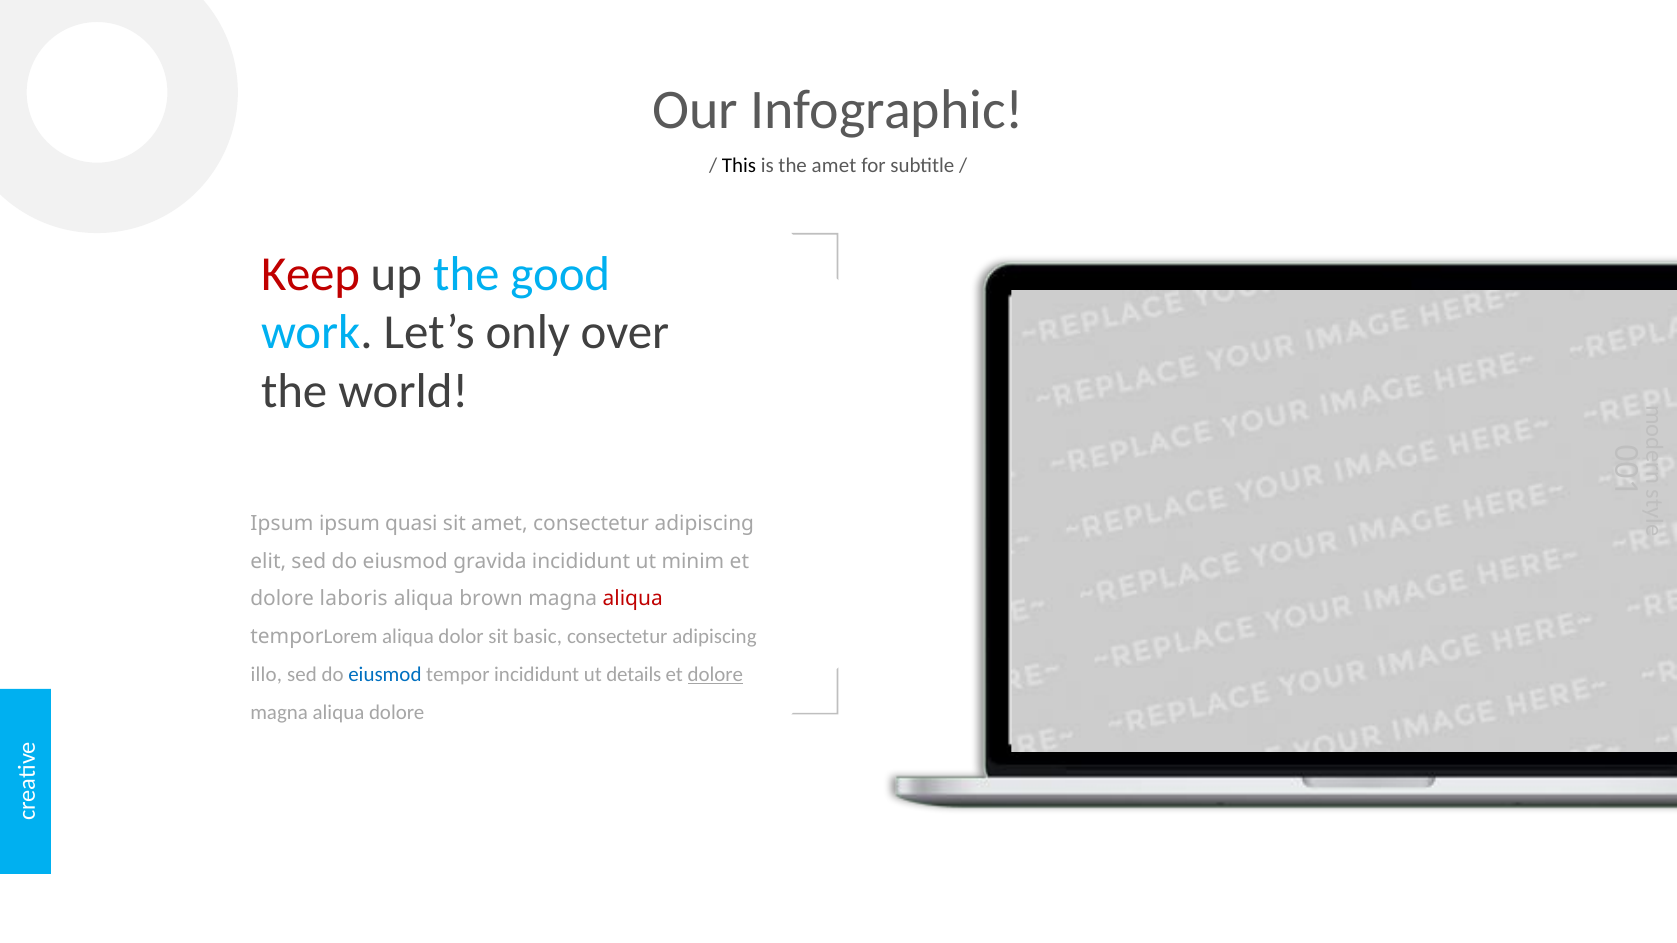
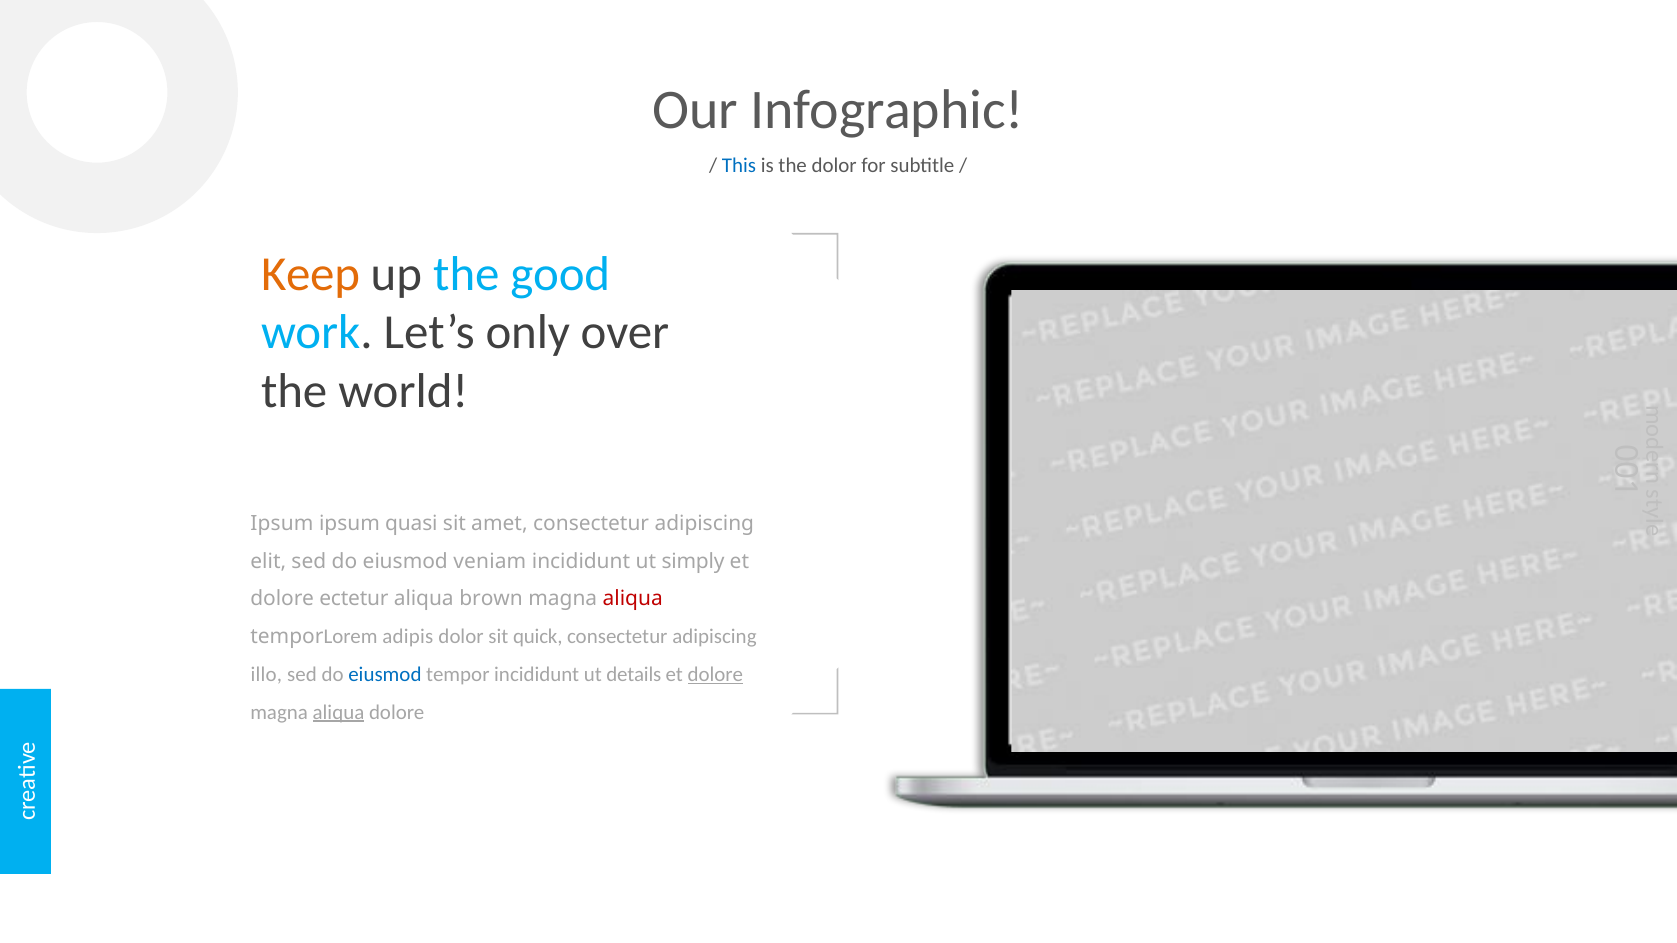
This colour: black -> blue
the amet: amet -> dolor
Keep colour: red -> orange
gravida: gravida -> veniam
minim: minim -> simply
laboris: laboris -> ectetur
temporLorem aliqua: aliqua -> adipis
basic: basic -> quick
aliqua at (338, 712) underline: none -> present
